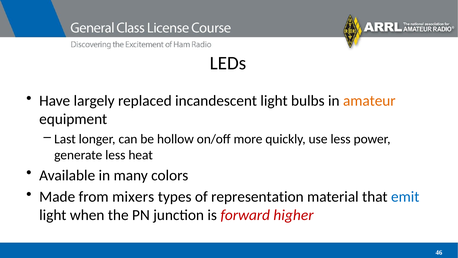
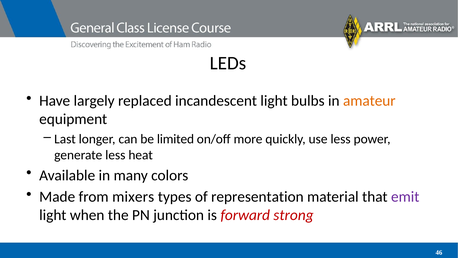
hollow: hollow -> limited
emit colour: blue -> purple
higher: higher -> strong
